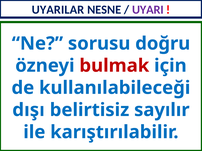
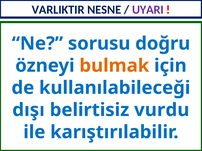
UYARILAR: UYARILAR -> VARLIKTIR
bulmak colour: red -> orange
sayılır: sayılır -> vurdu
